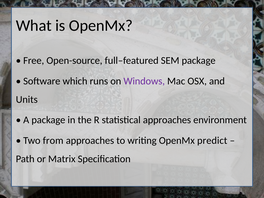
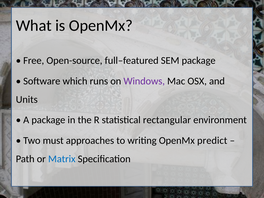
statistical approaches: approaches -> rectangular
from: from -> must
Matrix colour: black -> blue
